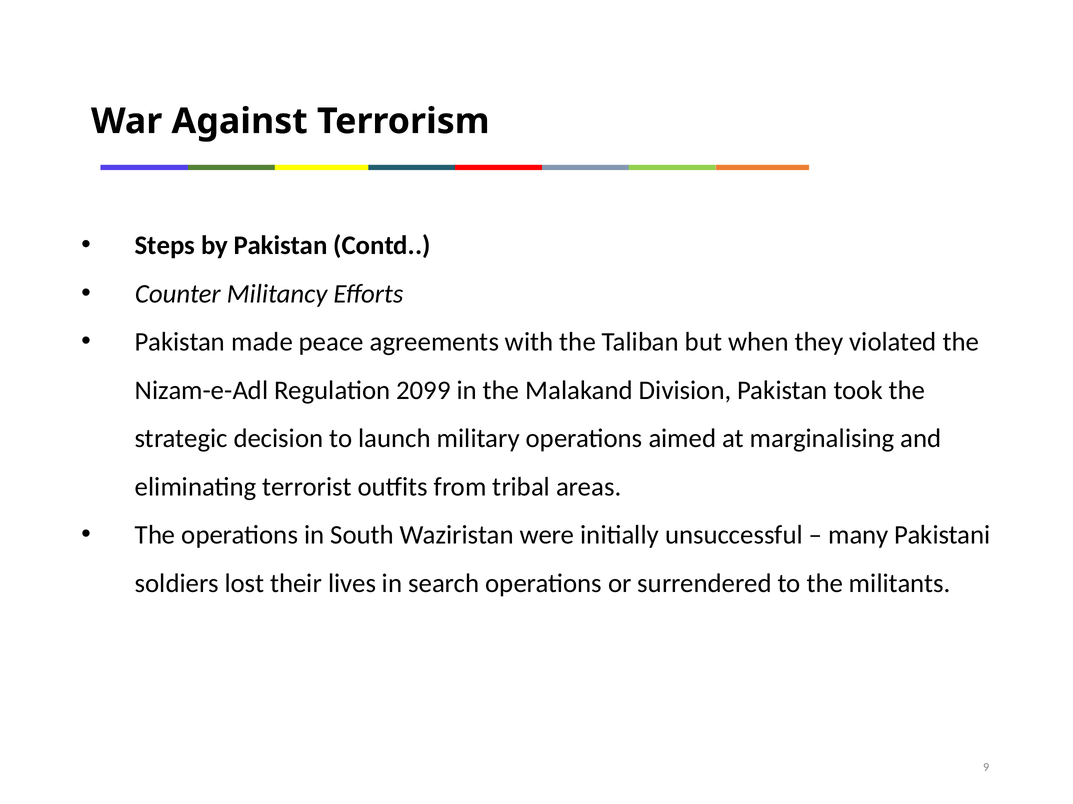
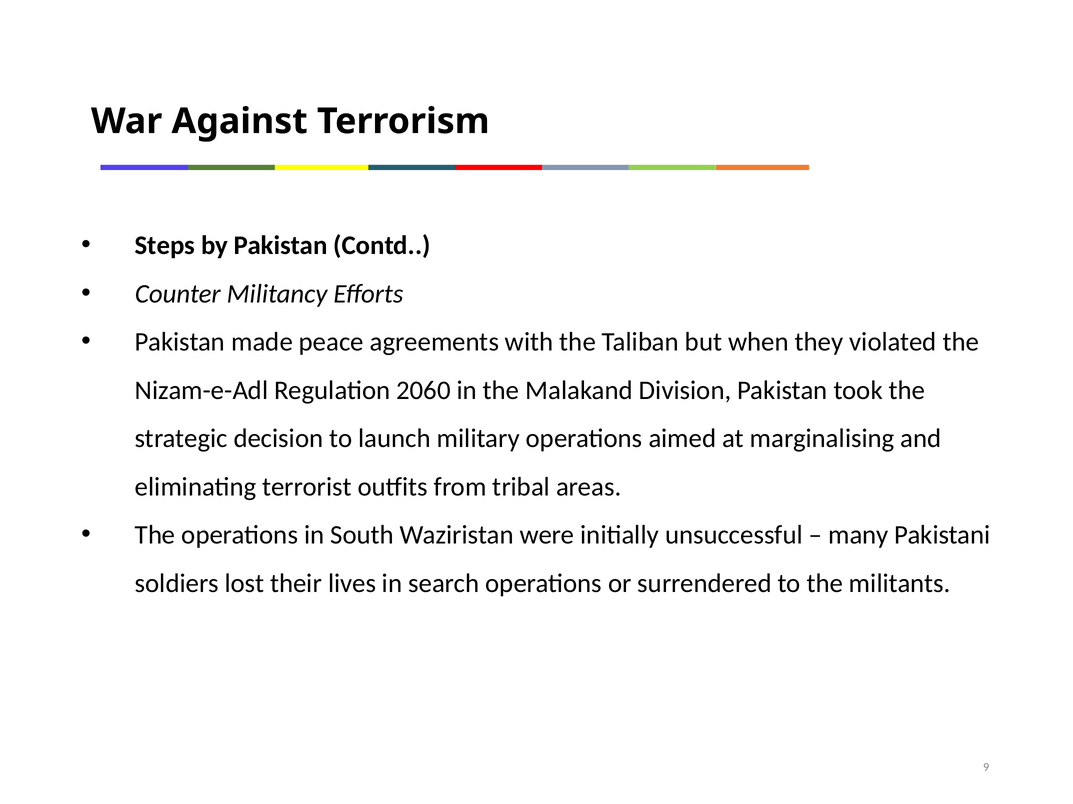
2099: 2099 -> 2060
